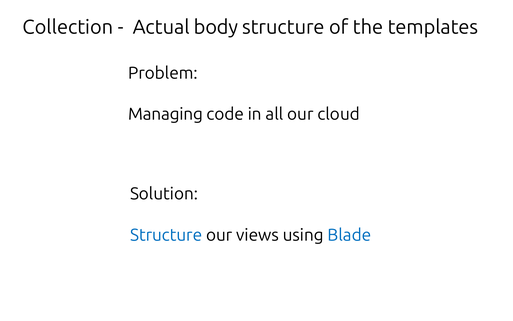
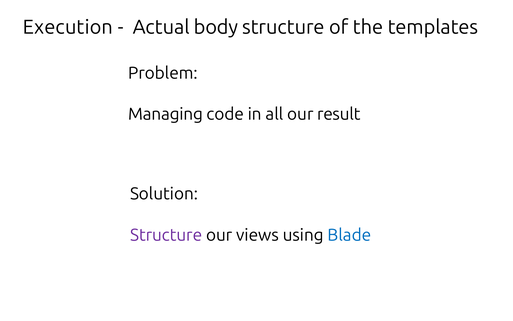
Collection: Collection -> Execution
cloud: cloud -> result
Structure at (166, 235) colour: blue -> purple
